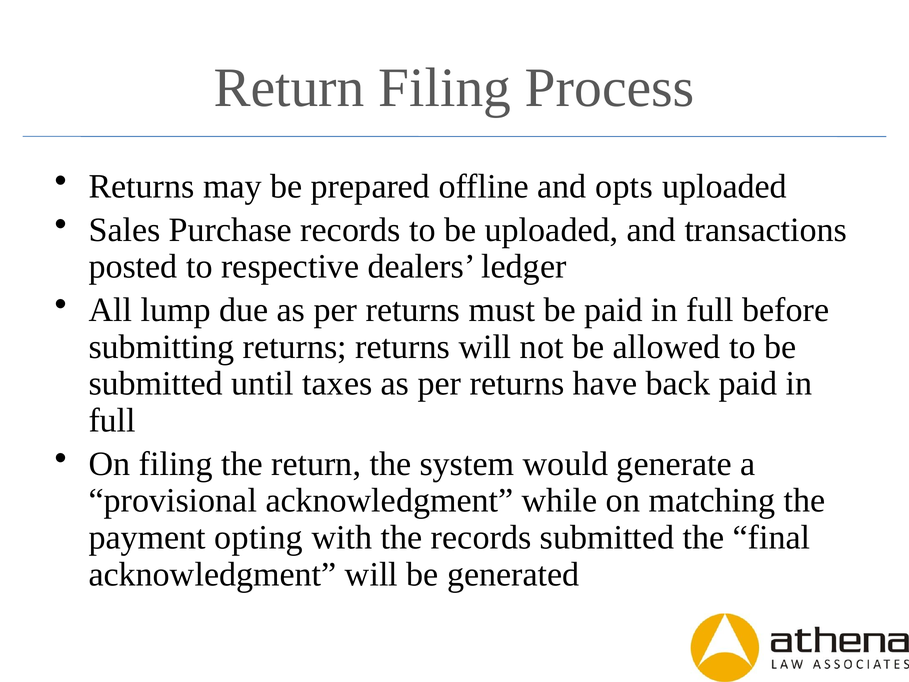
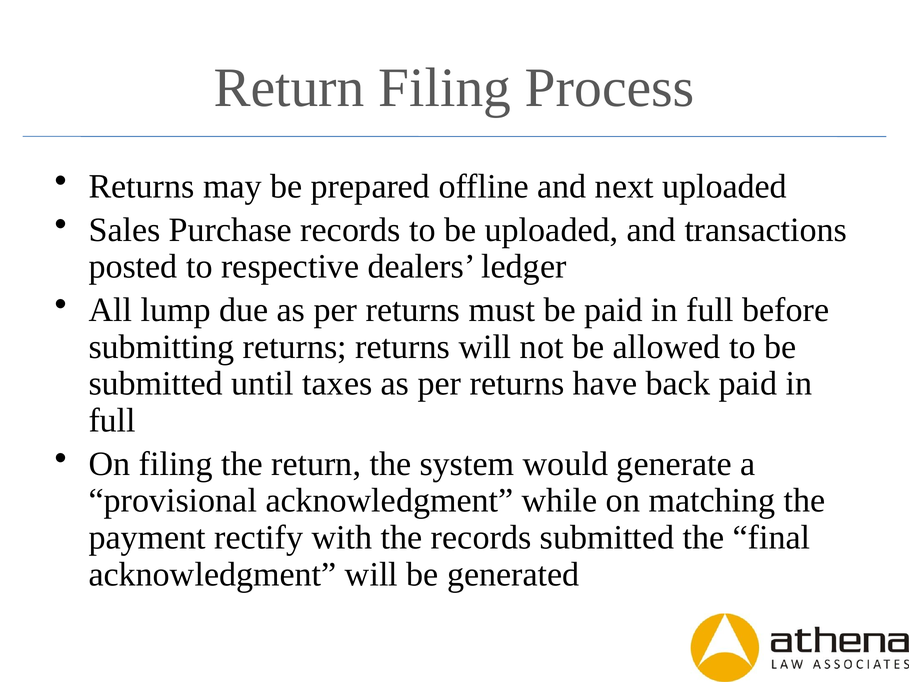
opts: opts -> next
opting: opting -> rectify
